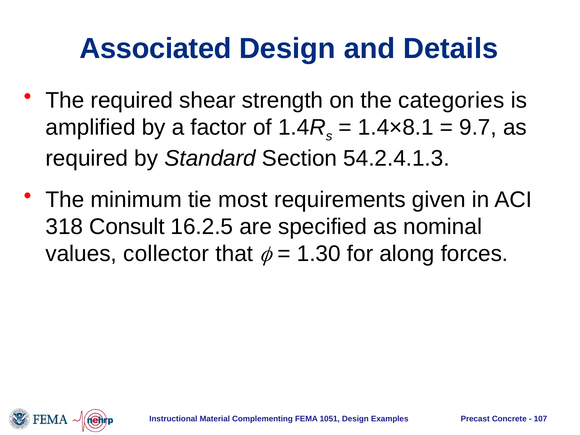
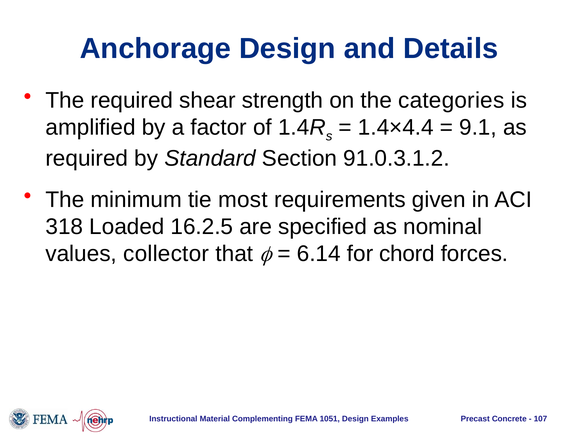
Associated: Associated -> Anchorage
1.4×8.1: 1.4×8.1 -> 1.4×4.4
9.7: 9.7 -> 9.1
54.2.4.1.3: 54.2.4.1.3 -> 91.0.3.1.2
Consult: Consult -> Loaded
1.30: 1.30 -> 6.14
along: along -> chord
